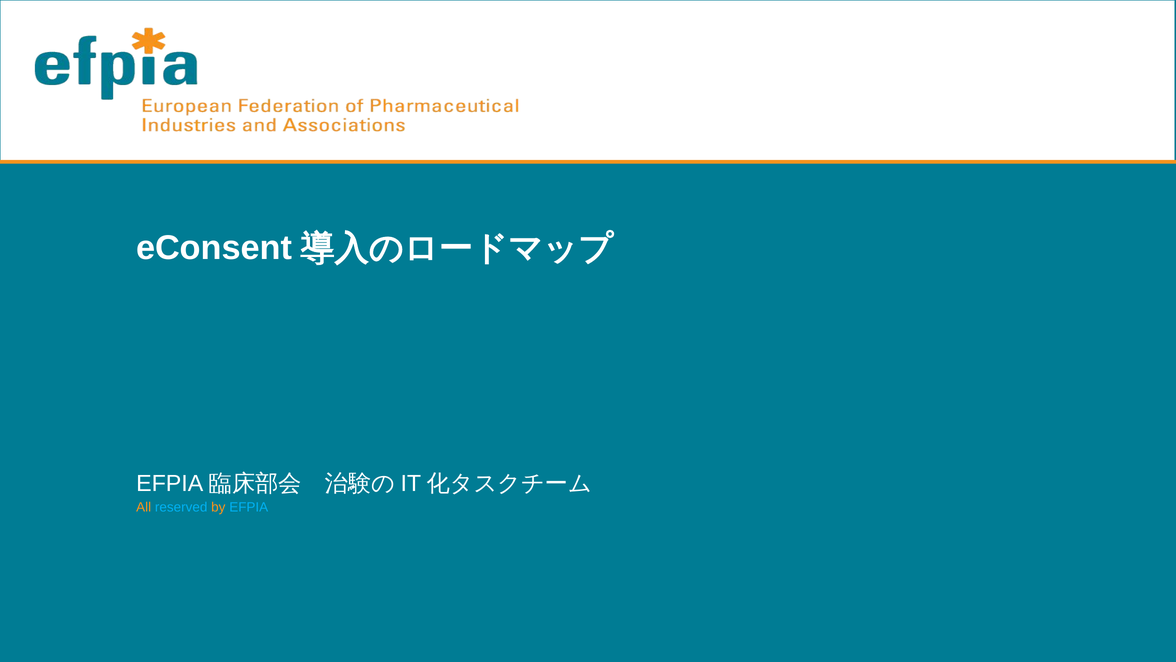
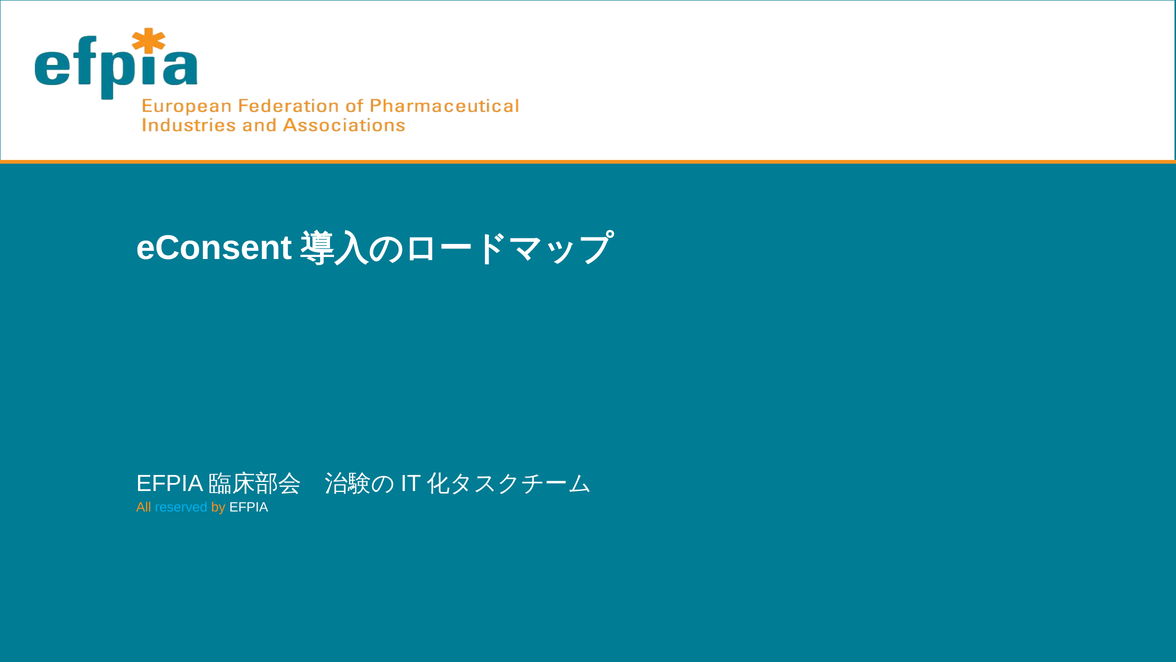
EFPIA colour: light blue -> white
